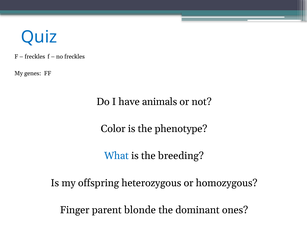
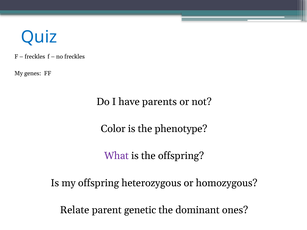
animals: animals -> parents
What colour: blue -> purple
the breeding: breeding -> offspring
Finger: Finger -> Relate
blonde: blonde -> genetic
